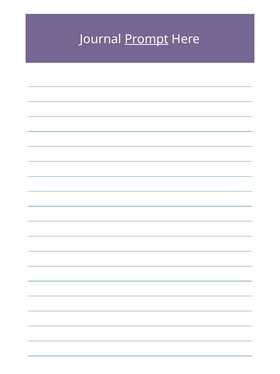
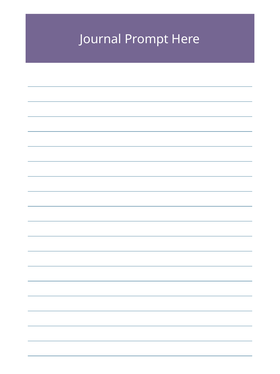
Prompt underline: present -> none
